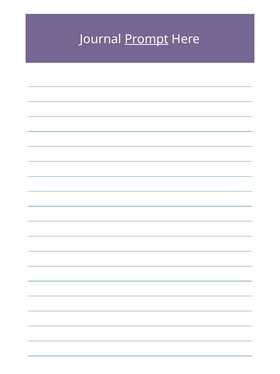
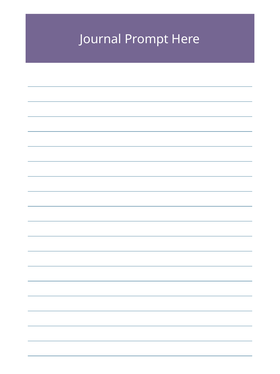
Prompt underline: present -> none
